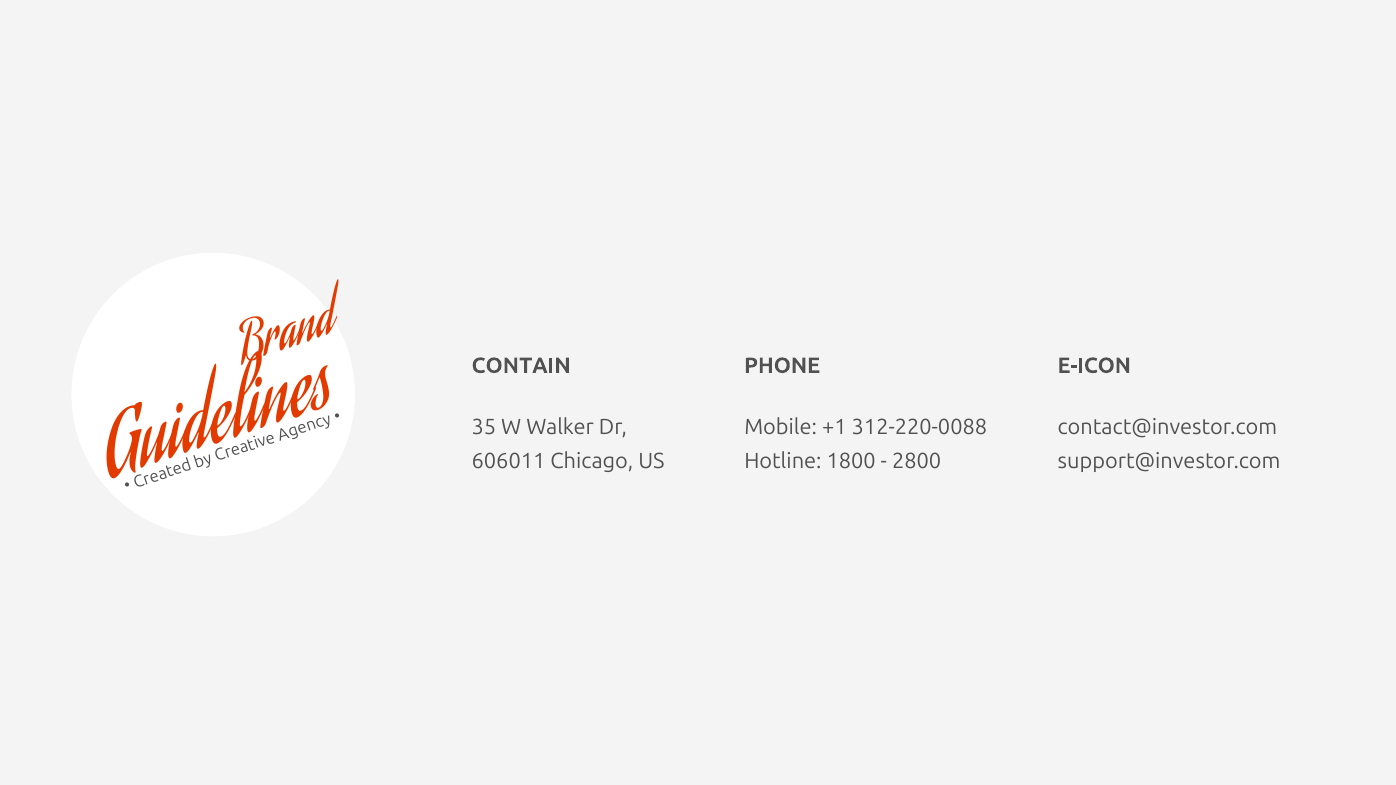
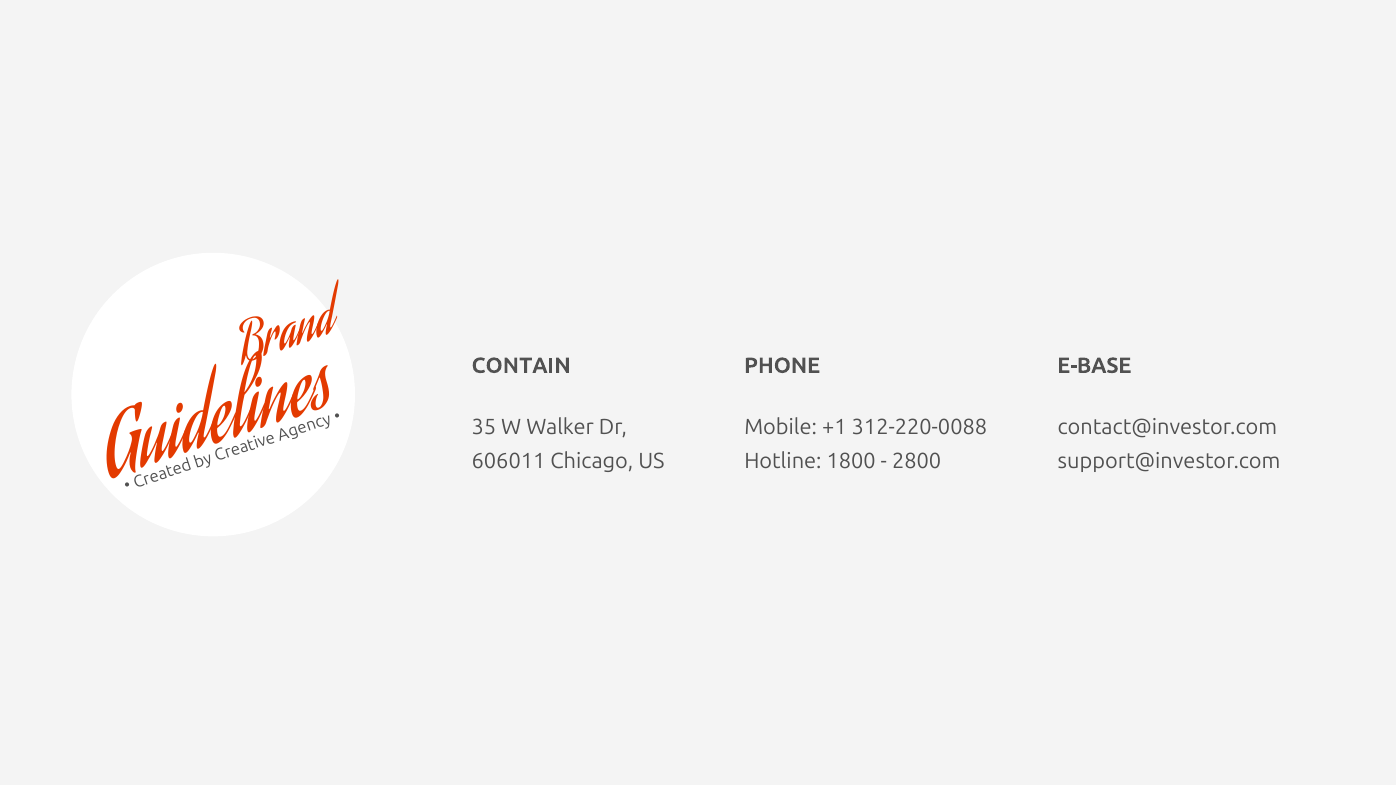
E-ICON: E-ICON -> E-BASE
